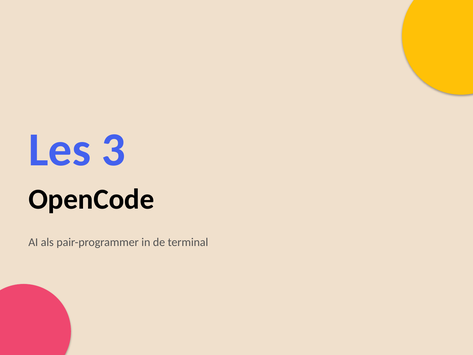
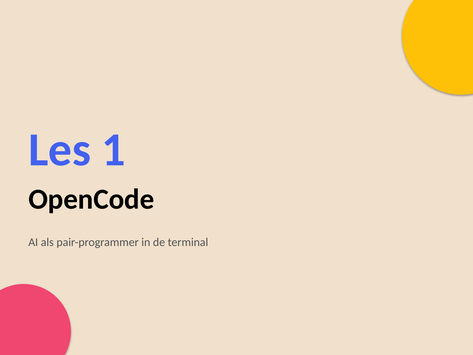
3: 3 -> 1
